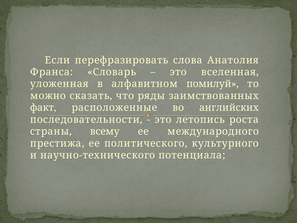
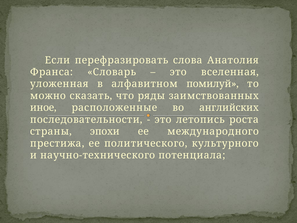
факт: факт -> иное
всему: всему -> эпохи
